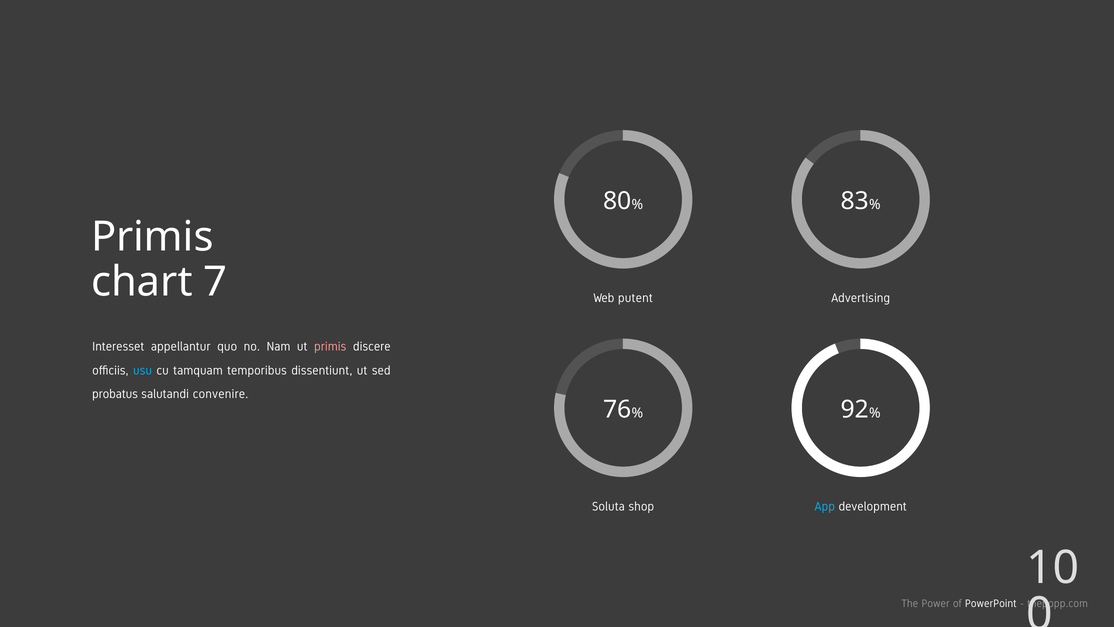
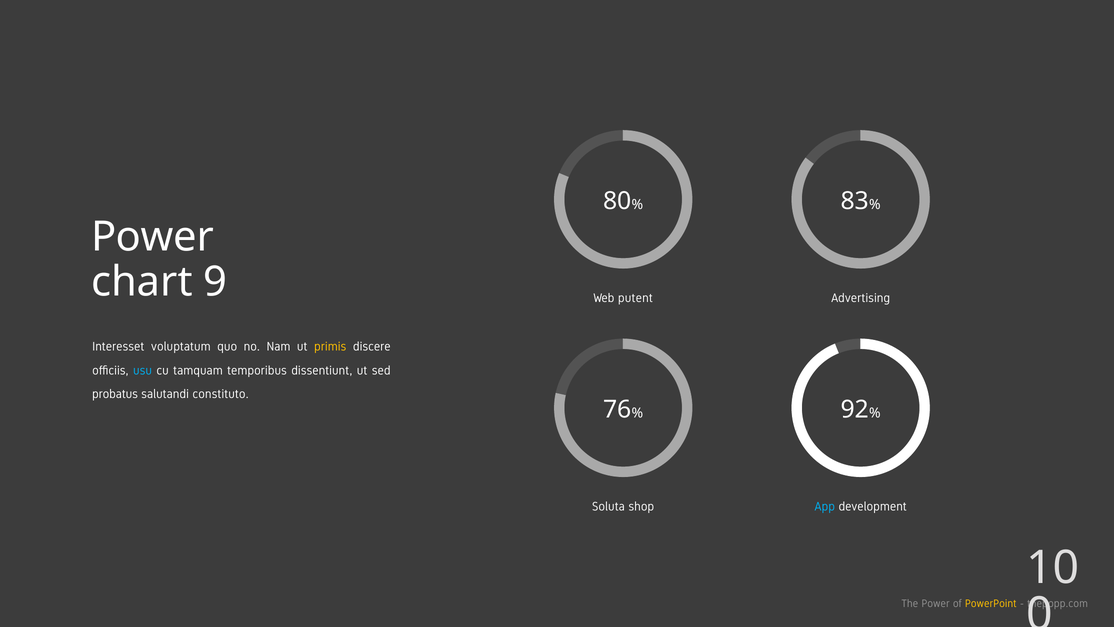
Primis at (152, 237): Primis -> Power
7: 7 -> 9
appellantur: appellantur -> voluptatum
primis at (330, 347) colour: pink -> yellow
convenire: convenire -> constituto
PowerPoint colour: white -> yellow
